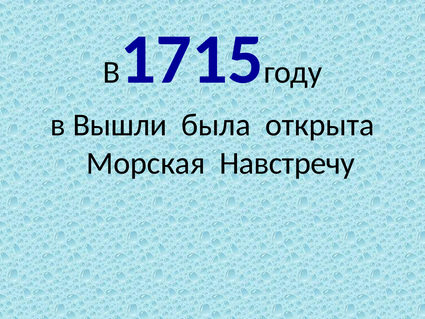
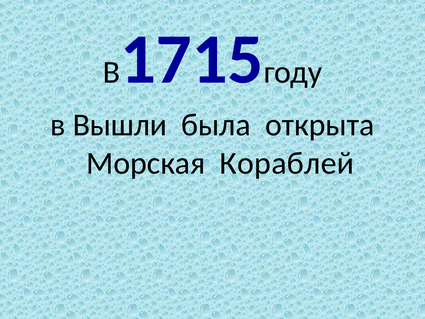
Навстречу: Навстречу -> Кораблей
